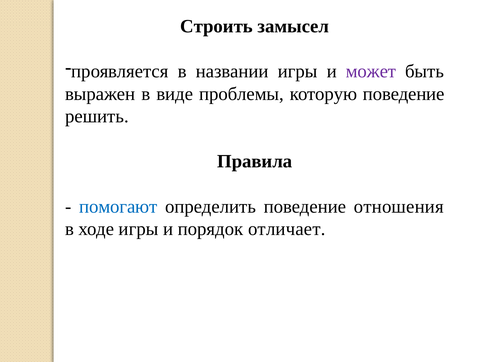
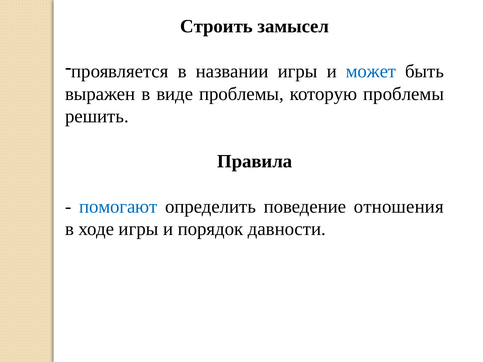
может colour: purple -> blue
которую поведение: поведение -> проблемы
отличает: отличает -> давности
